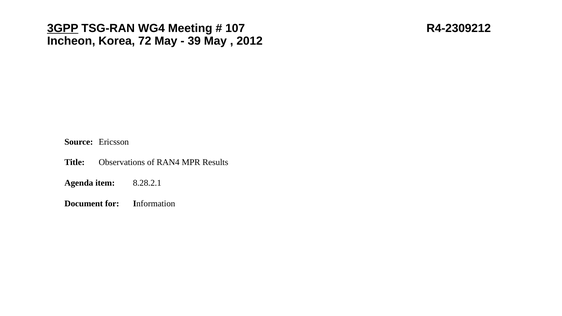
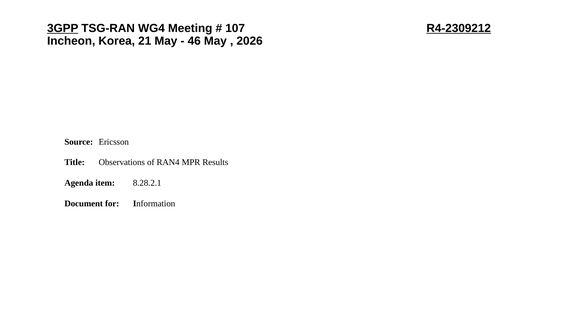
R4-2309212 underline: none -> present
72: 72 -> 21
39: 39 -> 46
2012: 2012 -> 2026
